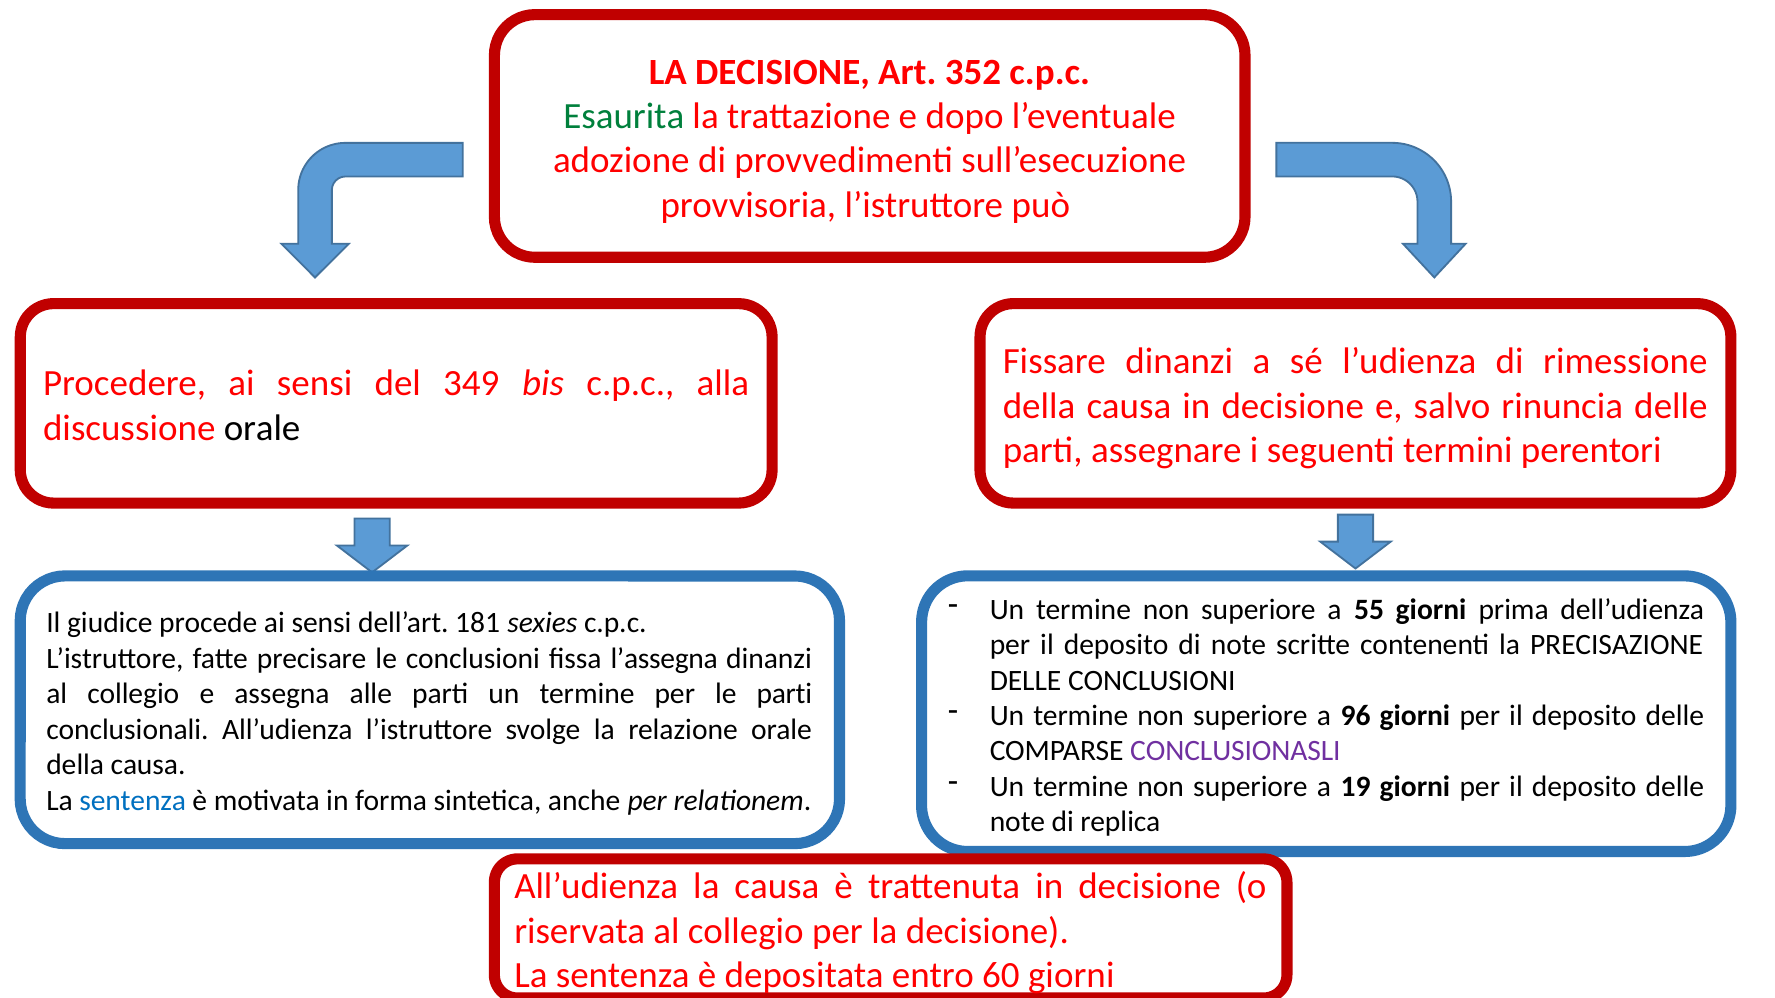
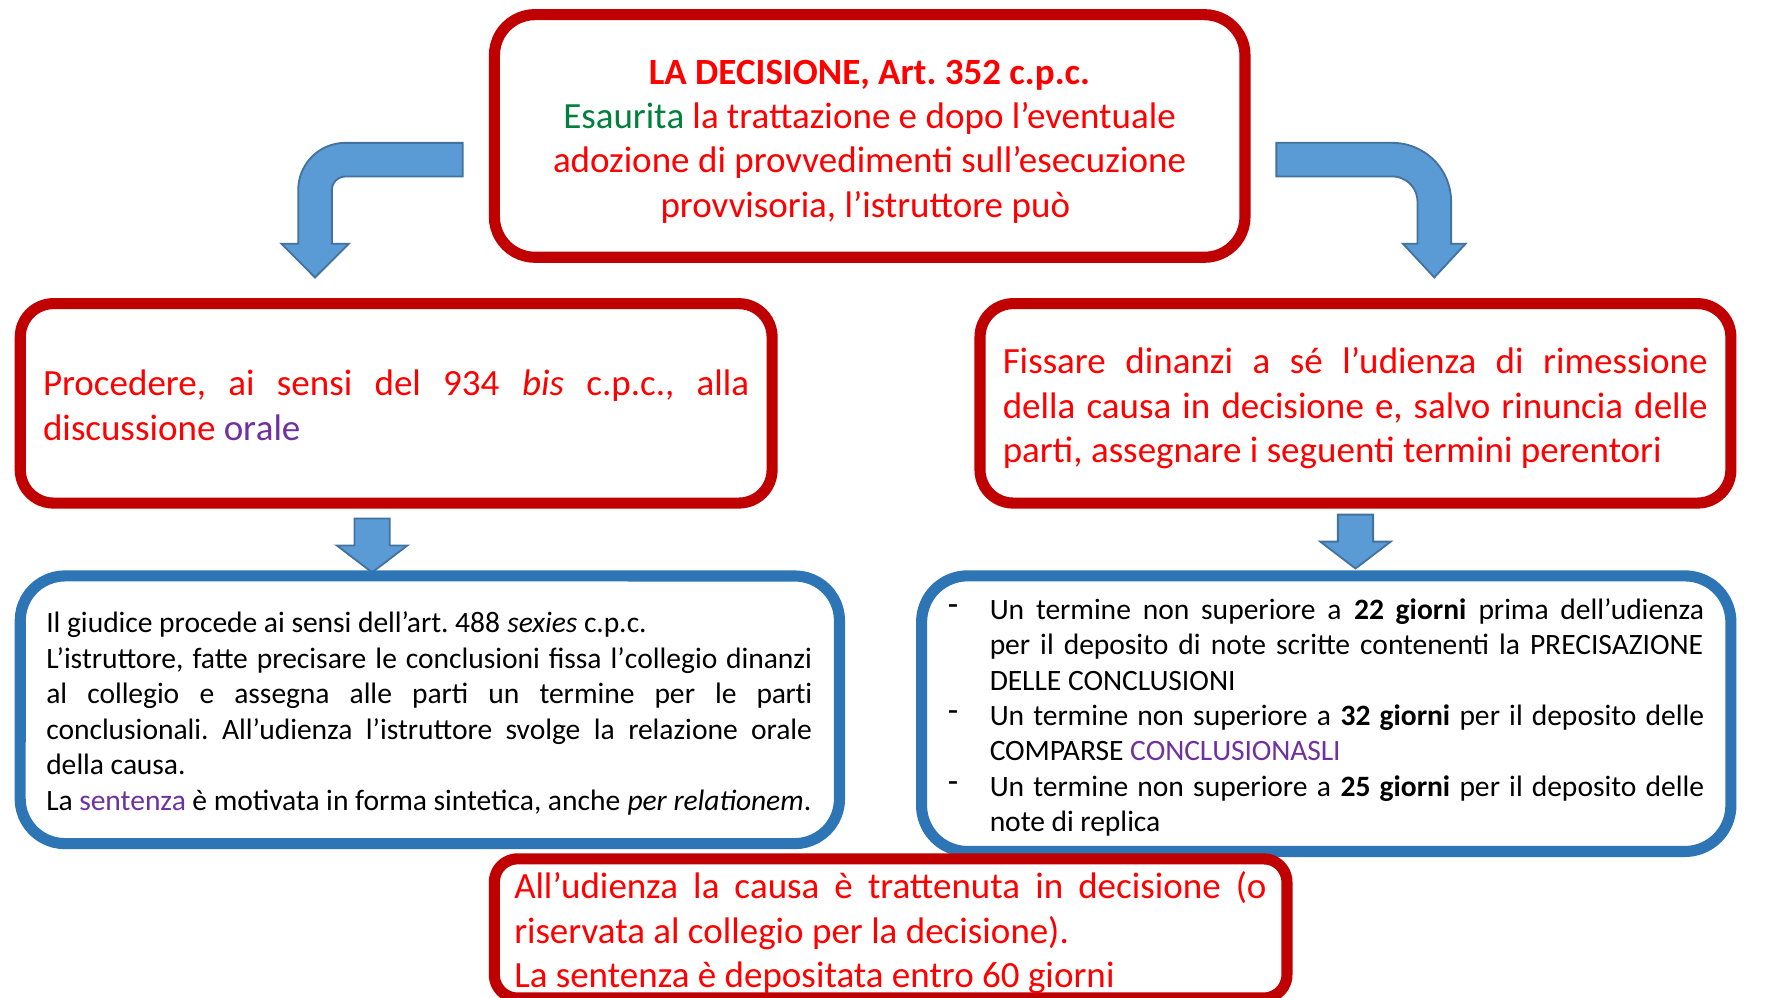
349: 349 -> 934
orale at (262, 428) colour: black -> purple
55: 55 -> 22
181: 181 -> 488
l’assegna: l’assegna -> l’collegio
96: 96 -> 32
19: 19 -> 25
sentenza at (133, 801) colour: blue -> purple
